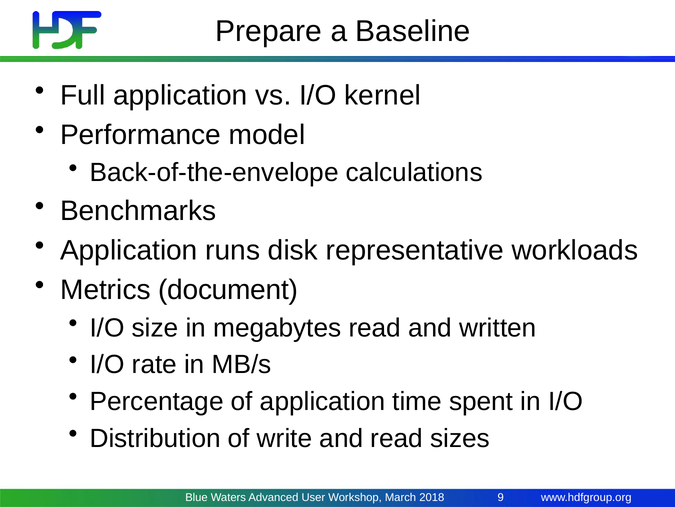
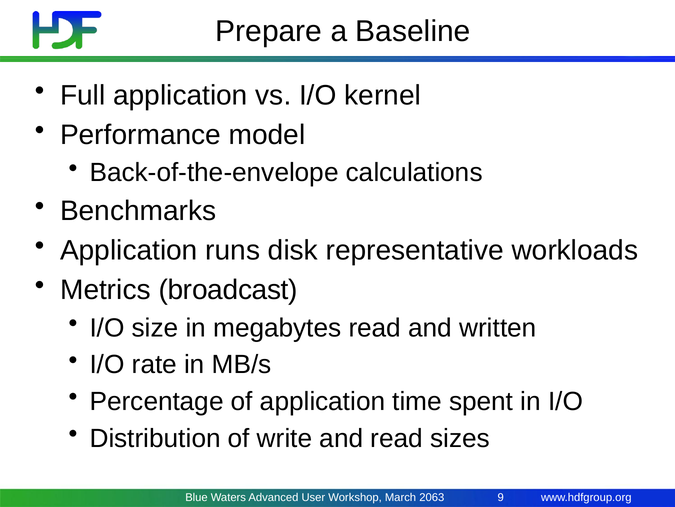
document: document -> broadcast
2018: 2018 -> 2063
